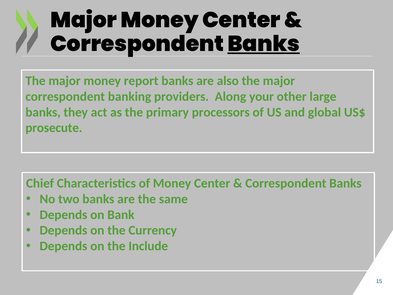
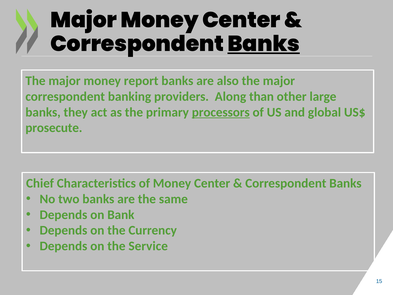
your: your -> than
processors underline: none -> present
Include: Include -> Service
